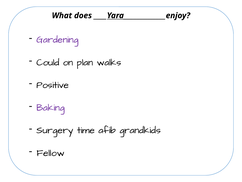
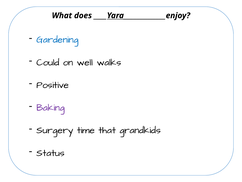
Gardening colour: purple -> blue
plan: plan -> well
afib: afib -> that
Fellow: Fellow -> Status
